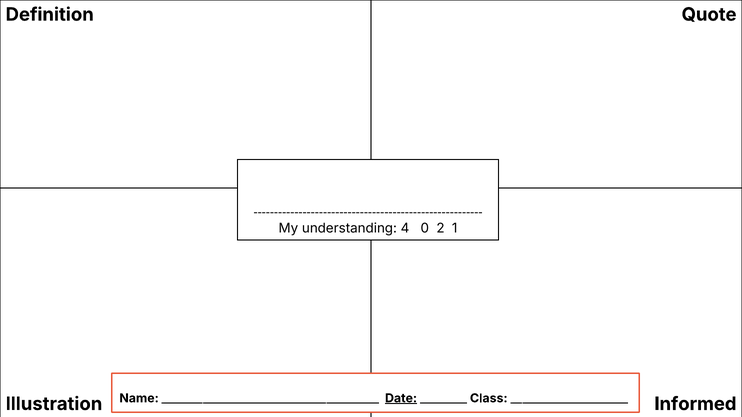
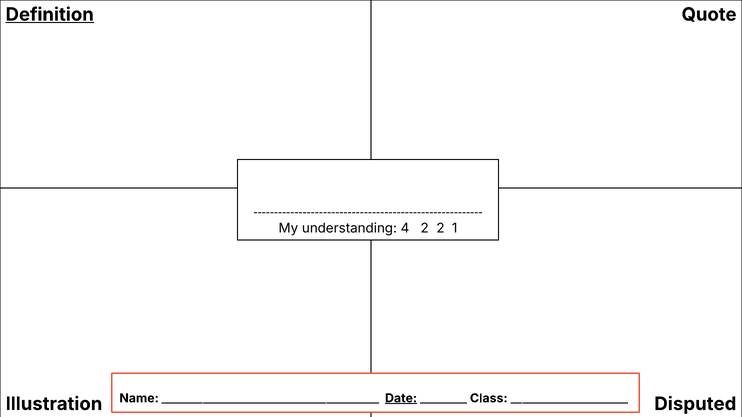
Definition underline: none -> present
4 0: 0 -> 2
Informed: Informed -> Disputed
